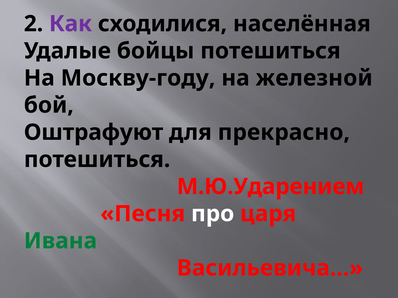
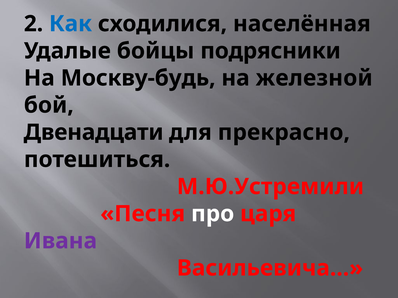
Как colour: purple -> blue
бойцы потешиться: потешиться -> подрясники
Москву-году: Москву-году -> Москву-будь
Оштрафуют: Оштрафуют -> Двенадцати
М.Ю.Ударением: М.Ю.Ударением -> М.Ю.Устремили
Ивана colour: green -> purple
